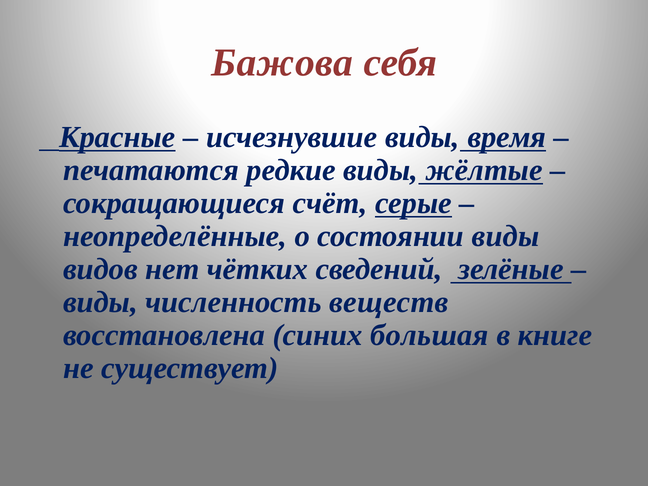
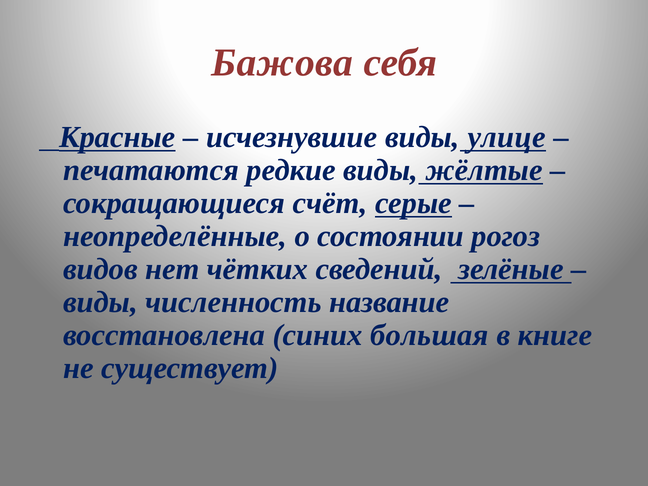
время: время -> улице
состоянии виды: виды -> рогоз
веществ: веществ -> название
